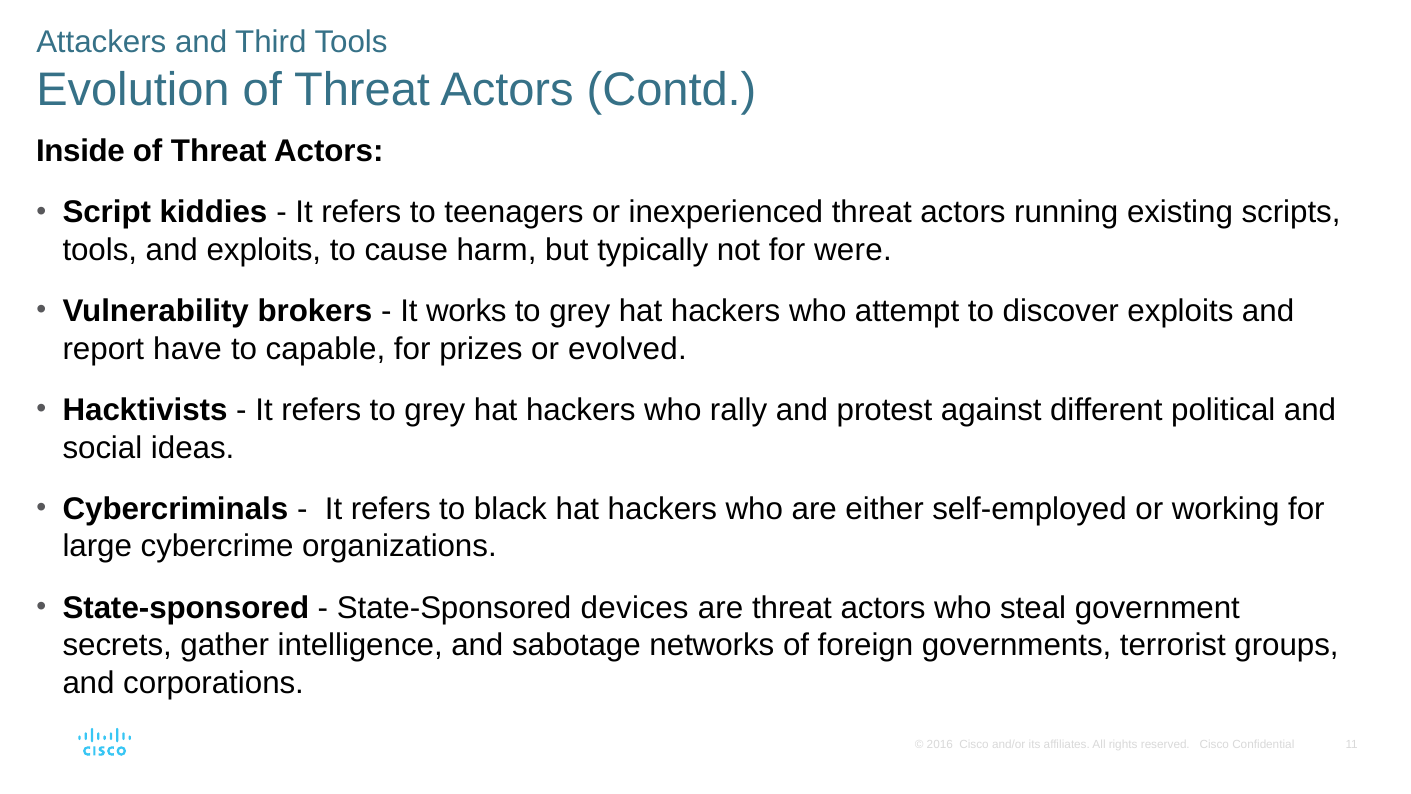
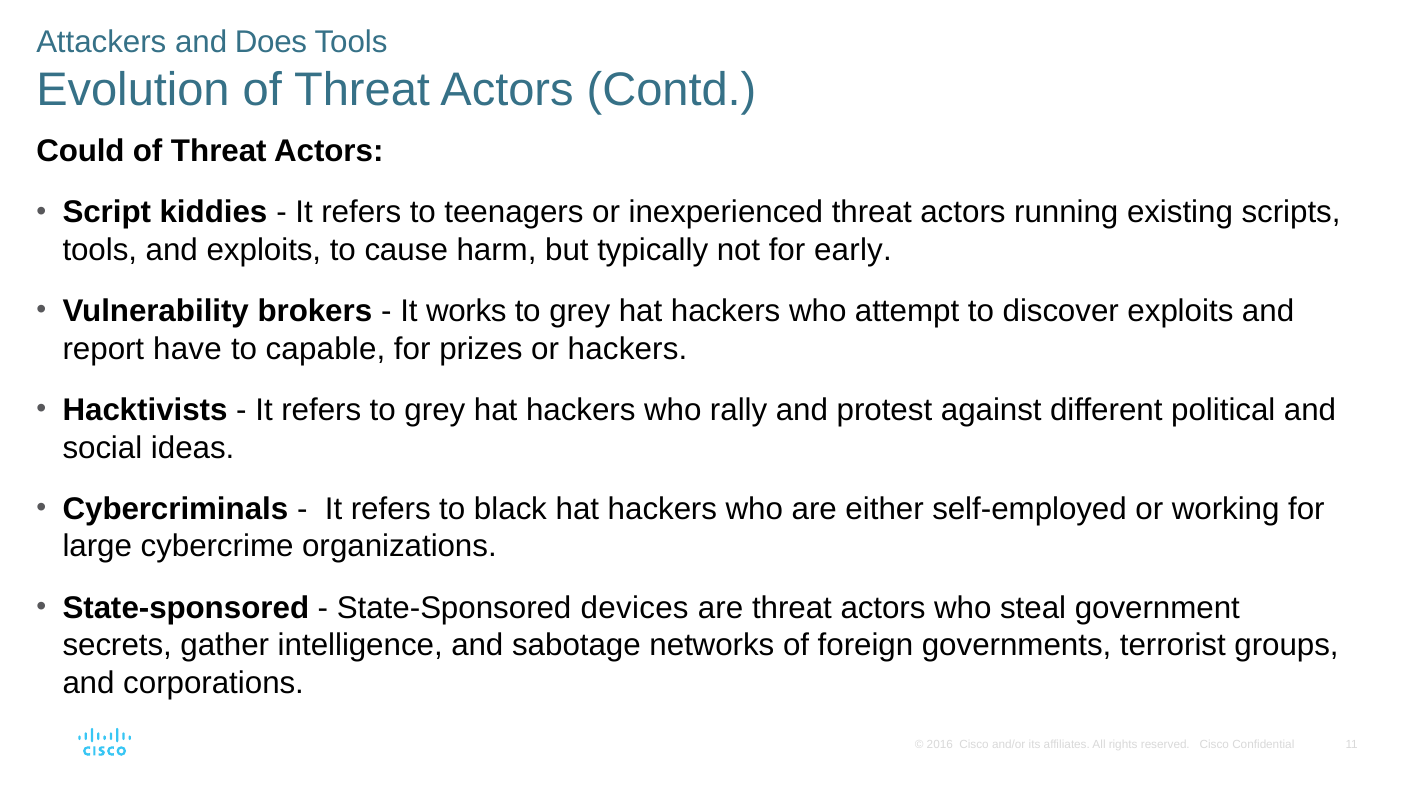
Third: Third -> Does
Inside: Inside -> Could
were: were -> early
or evolved: evolved -> hackers
